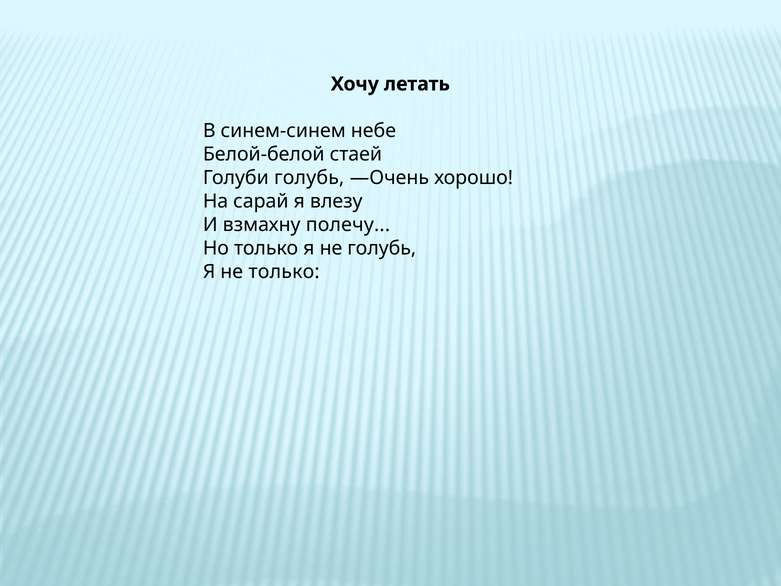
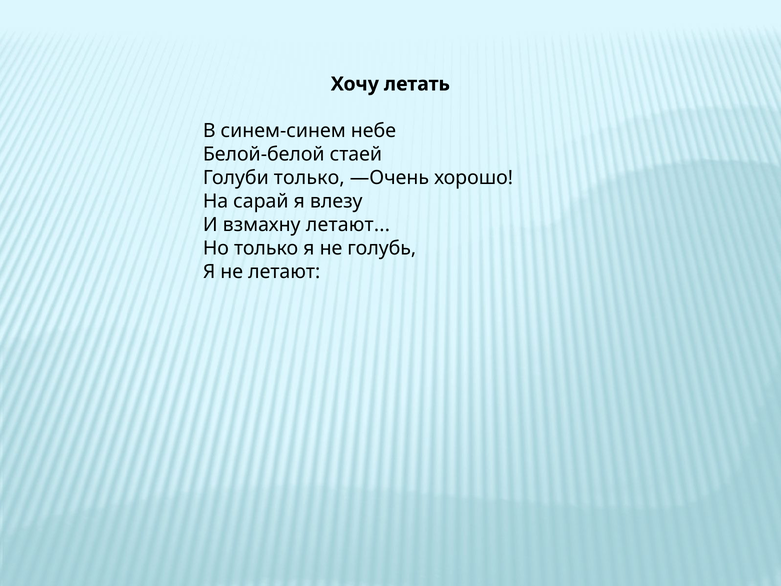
Голуби голубь: голубь -> только
взмахну полечу: полечу -> летают
не только: только -> летают
